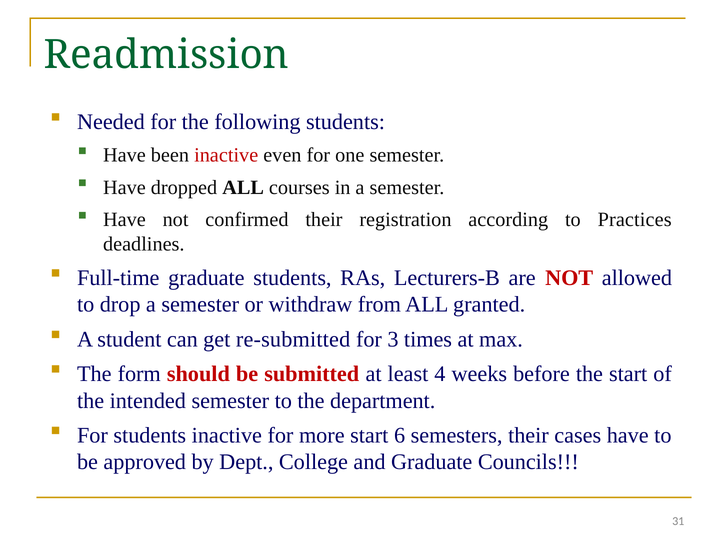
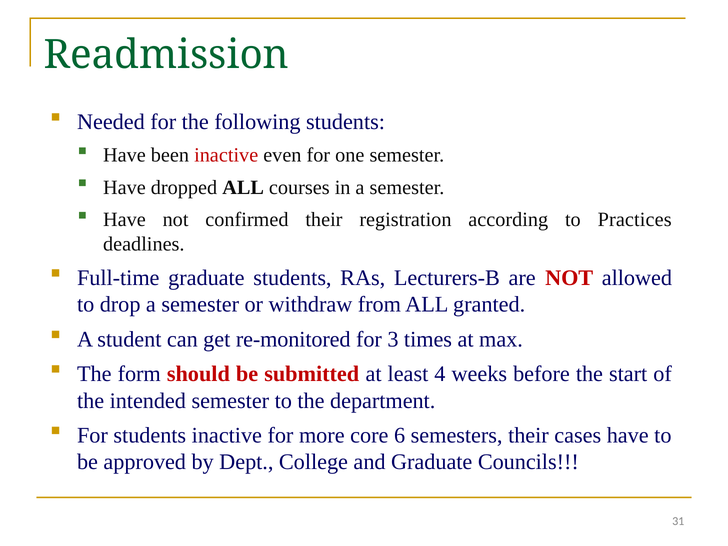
re-submitted: re-submitted -> re-monitored
more start: start -> core
